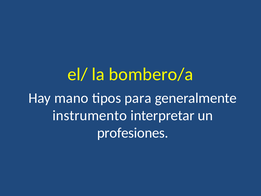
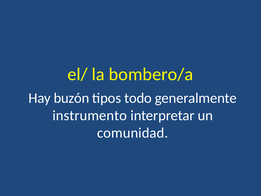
mano: mano -> buzón
para: para -> todo
profesiones: profesiones -> comunidad
